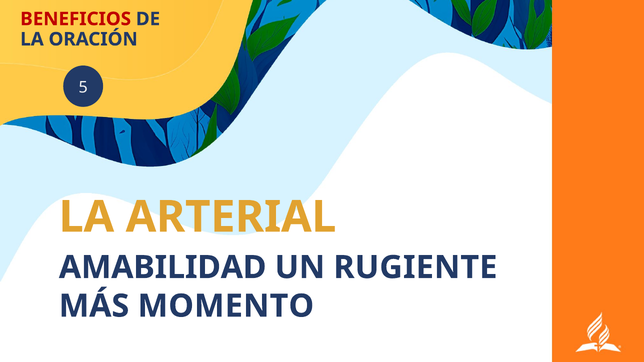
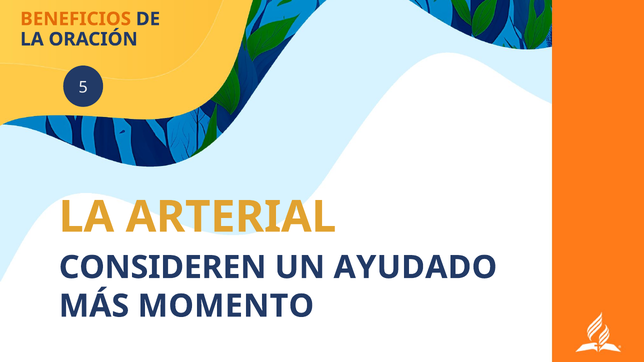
BENEFICIOS colour: red -> orange
AMABILIDAD: AMABILIDAD -> CONSIDEREN
RUGIENTE: RUGIENTE -> AYUDADO
